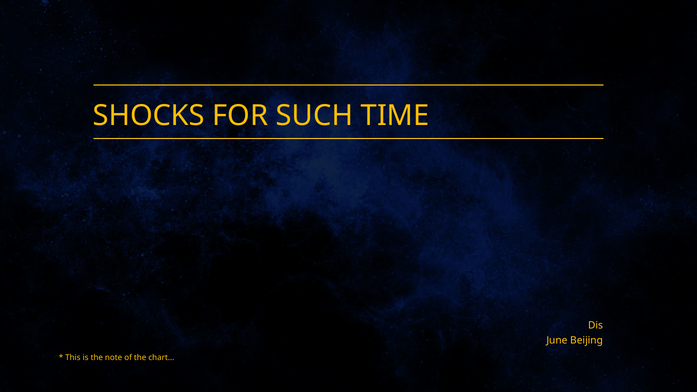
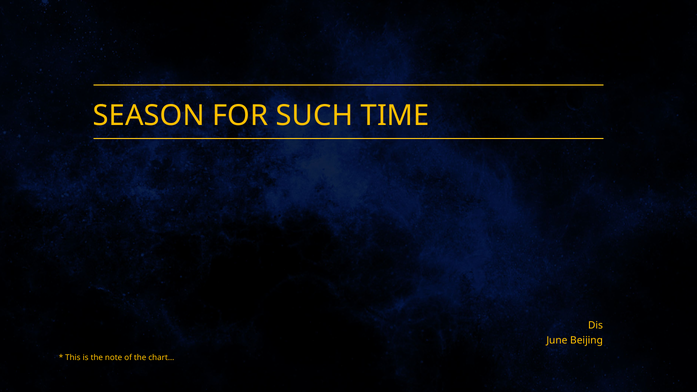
SHOCKS: SHOCKS -> SEASON
